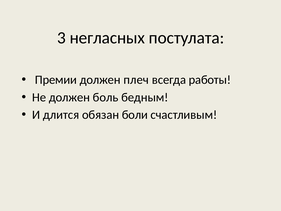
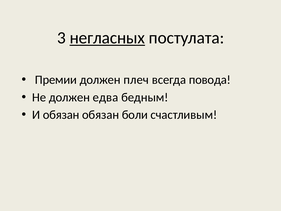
негласных underline: none -> present
работы: работы -> повода
боль: боль -> едва
И длится: длится -> обязан
